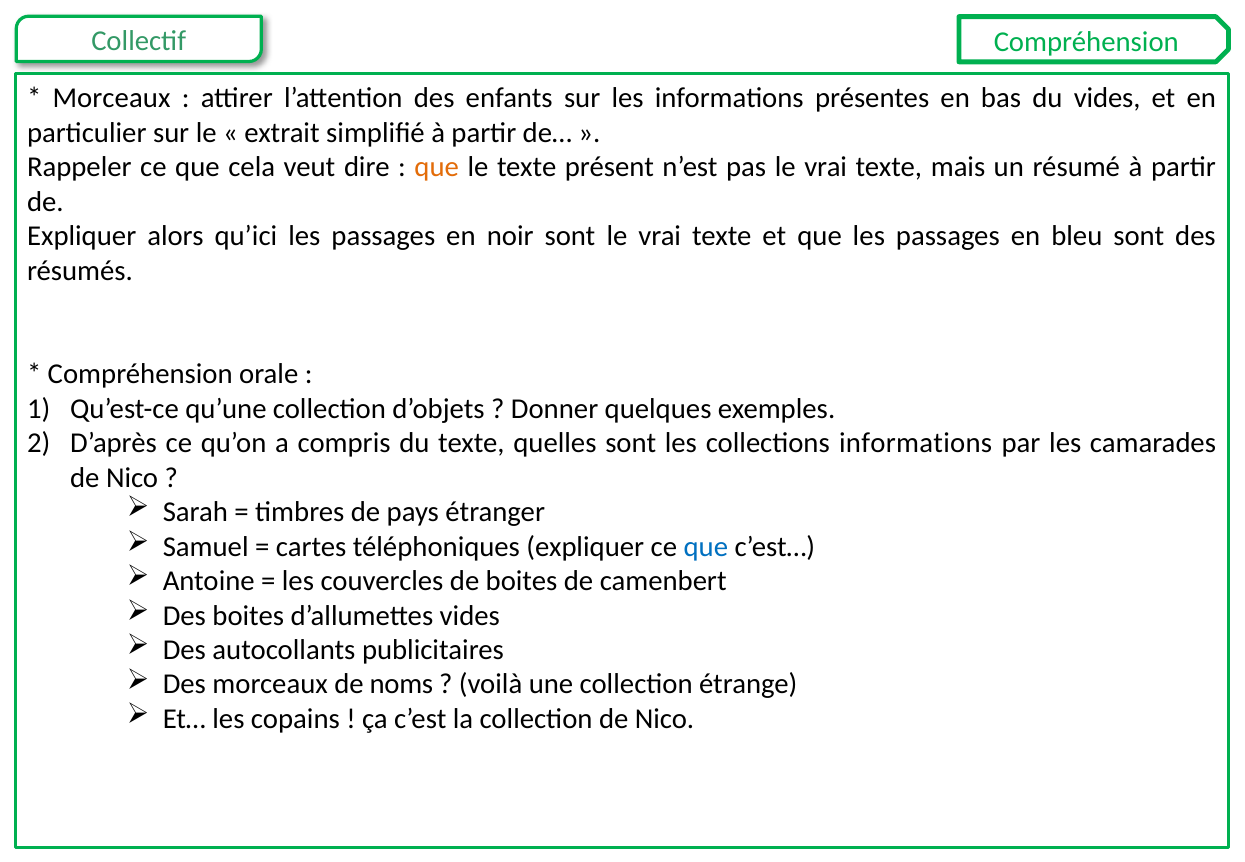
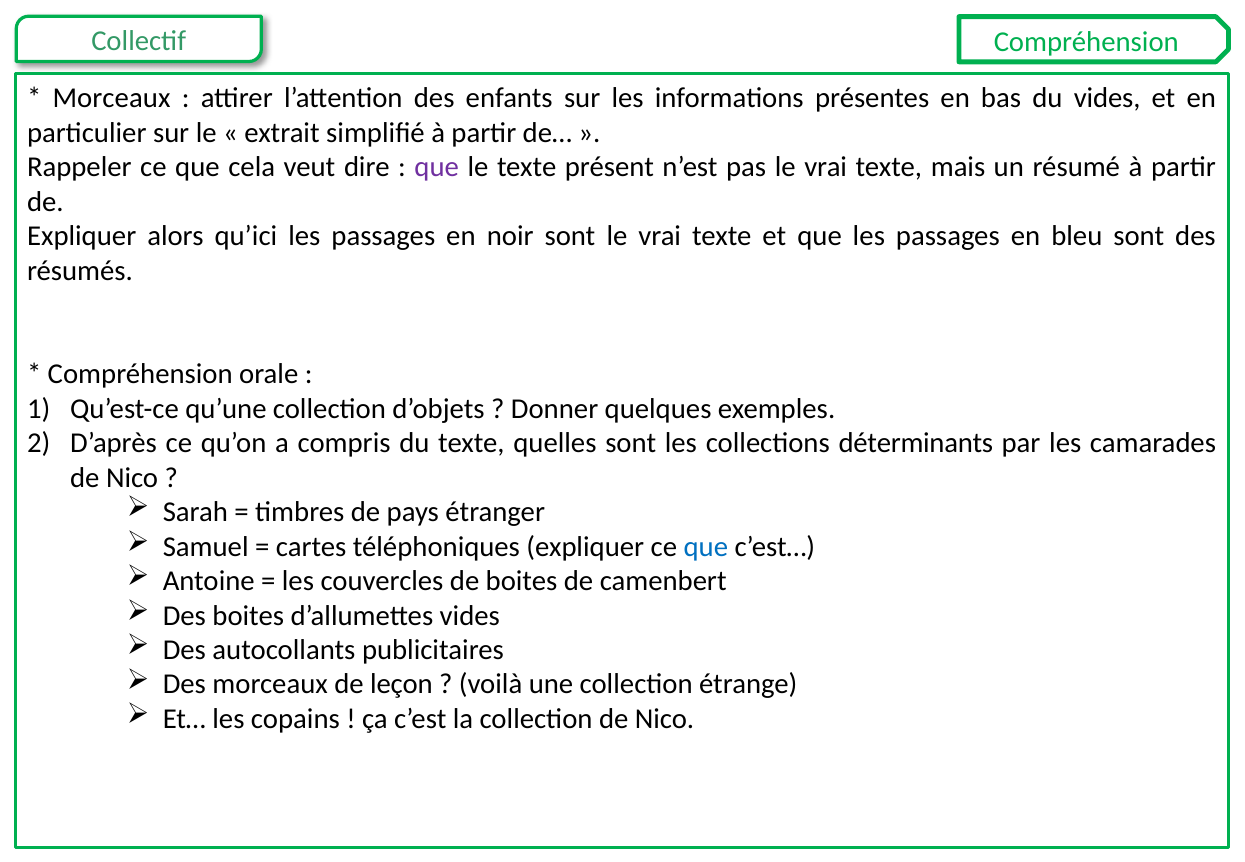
que at (437, 167) colour: orange -> purple
collections informations: informations -> déterminants
noms: noms -> leçon
